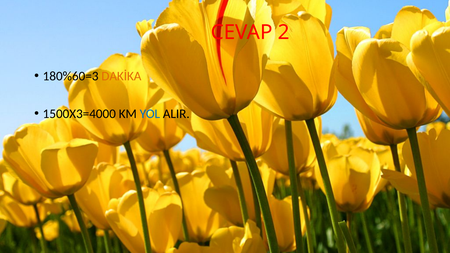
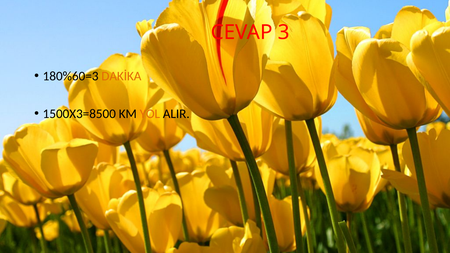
2: 2 -> 3
1500X3=4000: 1500X3=4000 -> 1500X3=8500
YOL colour: blue -> orange
